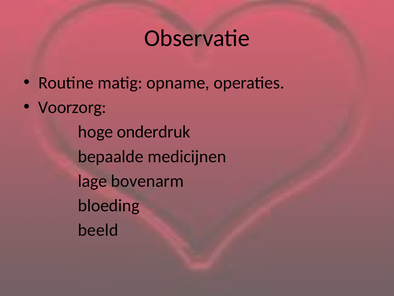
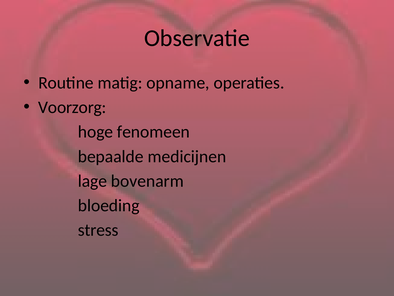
onderdruk: onderdruk -> fenomeen
beeld: beeld -> stress
